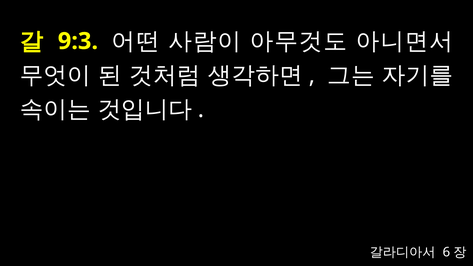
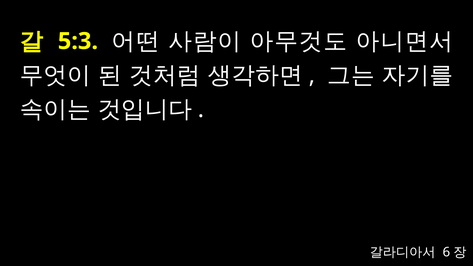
9:3: 9:3 -> 5:3
